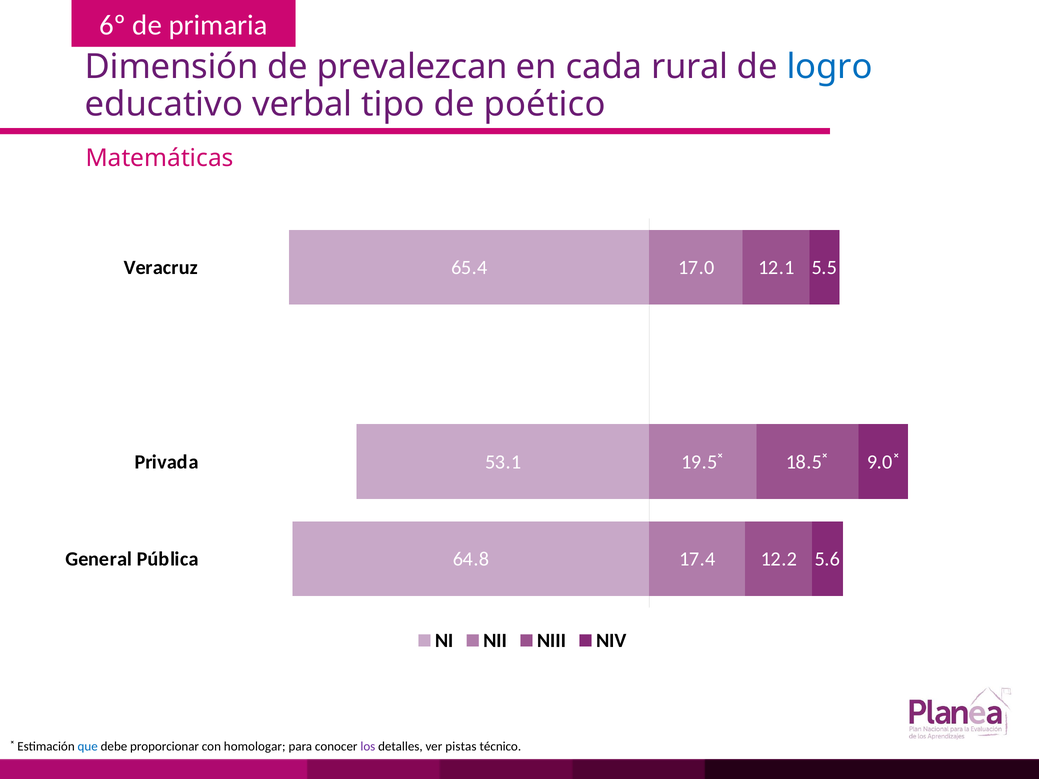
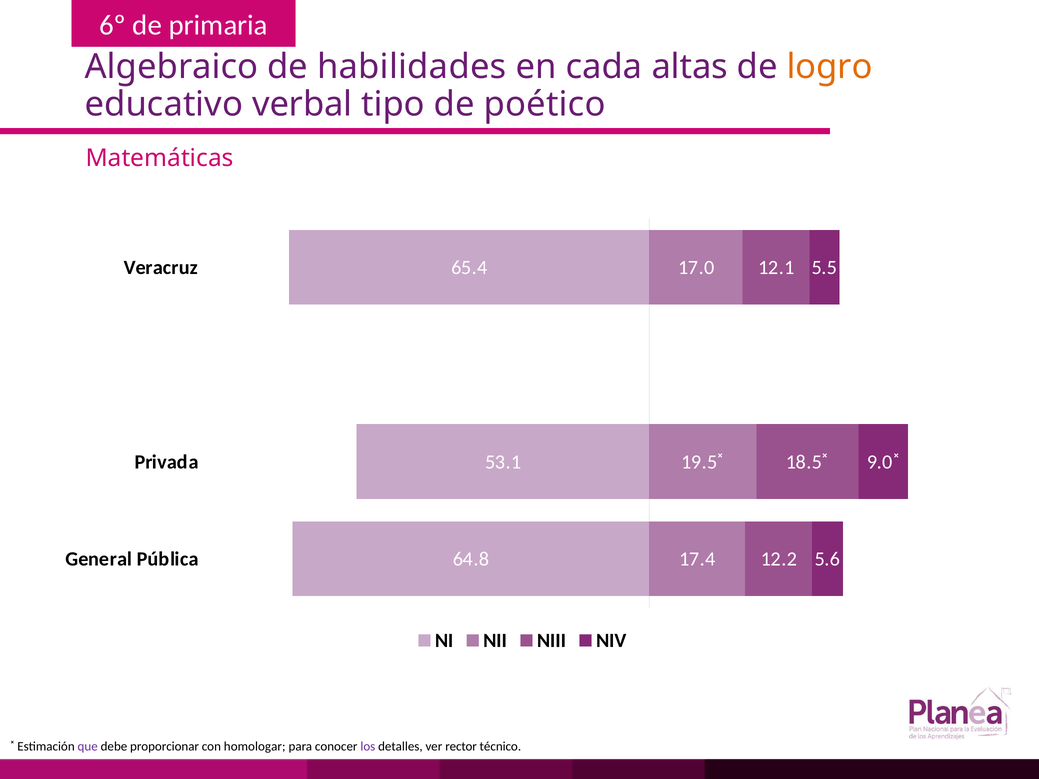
Dimensión: Dimensión -> Algebraico
prevalezcan: prevalezcan -> habilidades
rural: rural -> altas
logro colour: blue -> orange
que colour: blue -> purple
pistas: pistas -> rector
